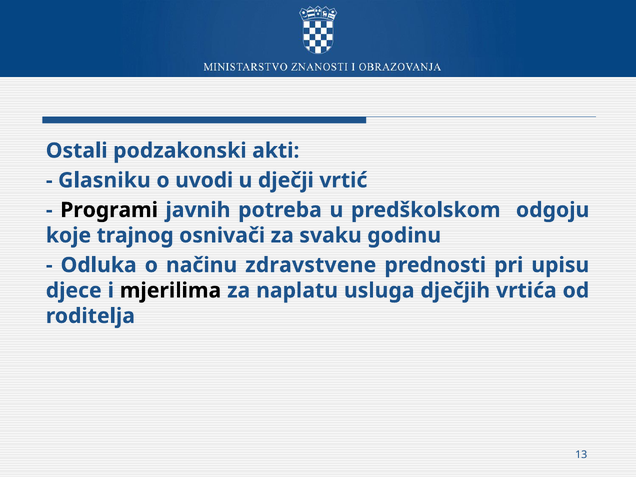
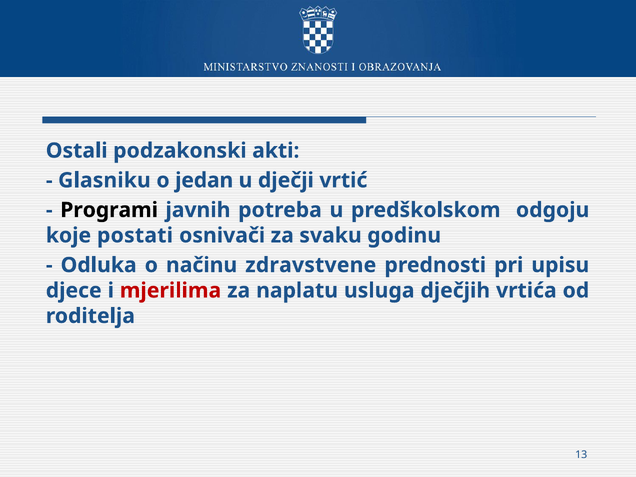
uvodi: uvodi -> jedan
trajnog: trajnog -> postati
mjerilima colour: black -> red
